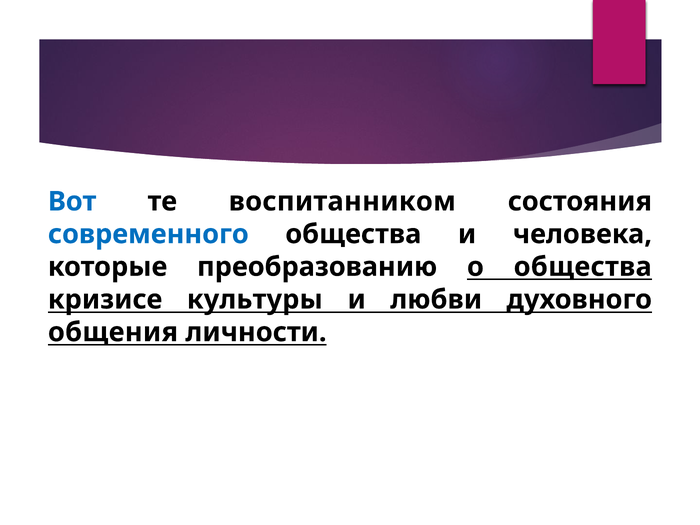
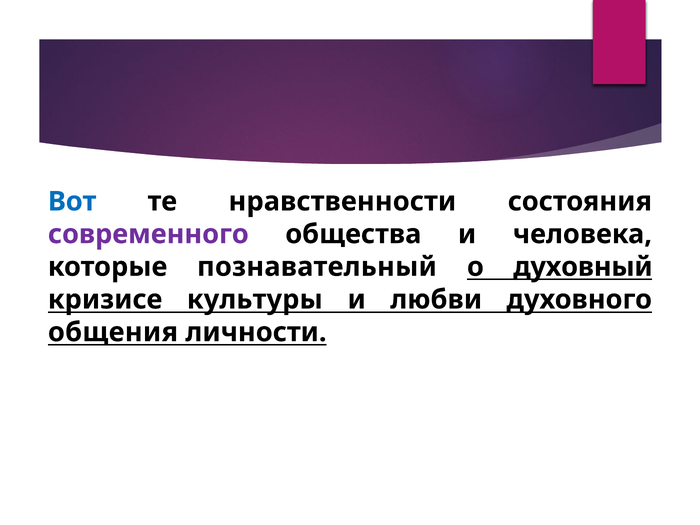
воспитанником: воспитанником -> нравственности
современного colour: blue -> purple
преобразованию: преобразованию -> познавательный
о общества: общества -> духовный
